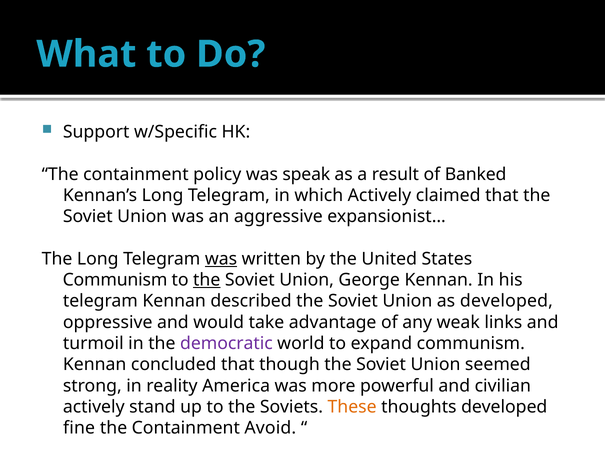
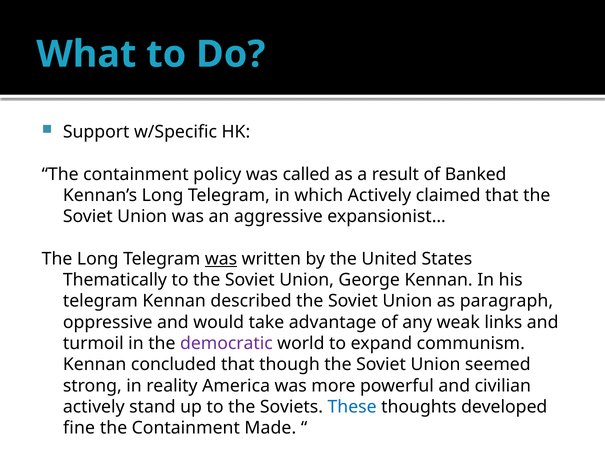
speak: speak -> called
Communism at (115, 280): Communism -> Thematically
the at (207, 280) underline: present -> none
as developed: developed -> paragraph
These colour: orange -> blue
Avoid: Avoid -> Made
